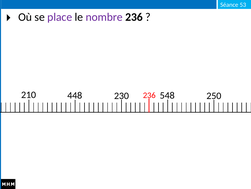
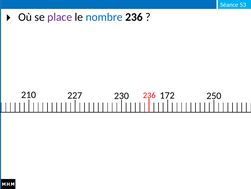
nombre colour: purple -> blue
448: 448 -> 227
548: 548 -> 172
